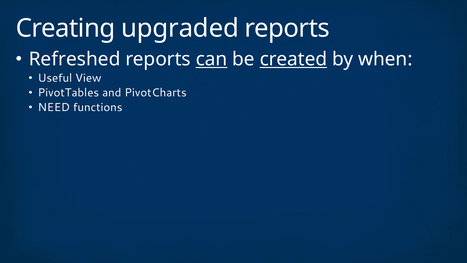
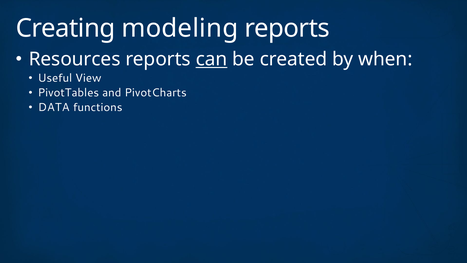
upgraded: upgraded -> modeling
Refreshed: Refreshed -> Resources
created underline: present -> none
NEED: NEED -> DATA
